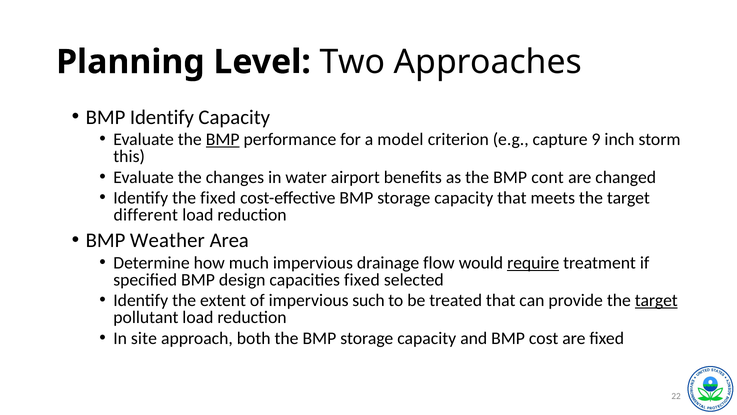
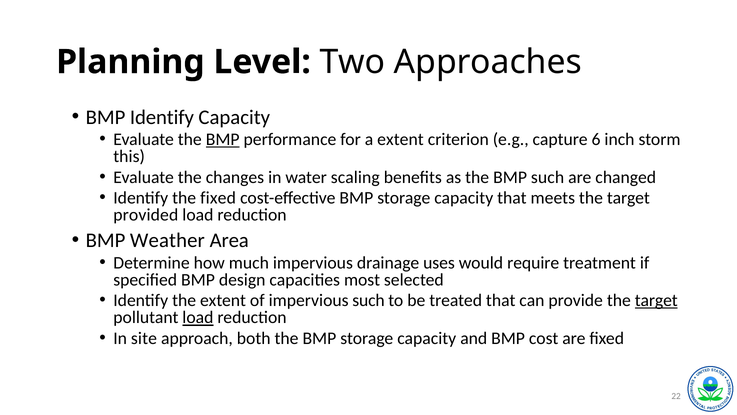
a model: model -> extent
9: 9 -> 6
airport: airport -> scaling
BMP cont: cont -> such
different: different -> provided
flow: flow -> uses
require underline: present -> none
capacities fixed: fixed -> most
load at (198, 317) underline: none -> present
